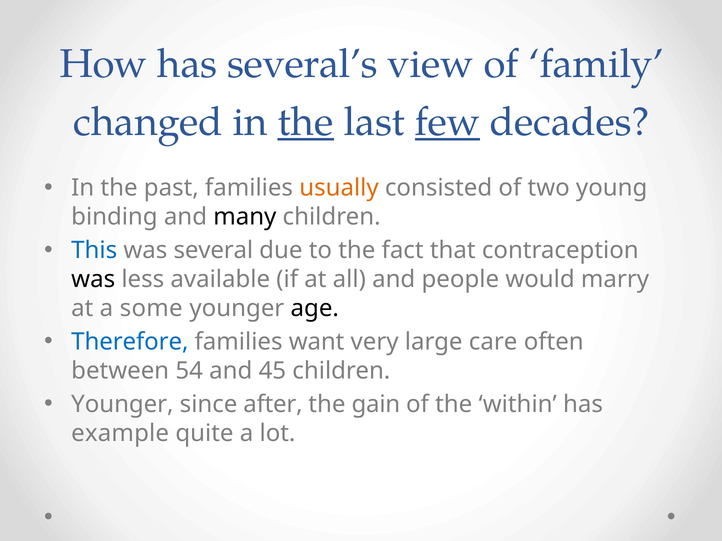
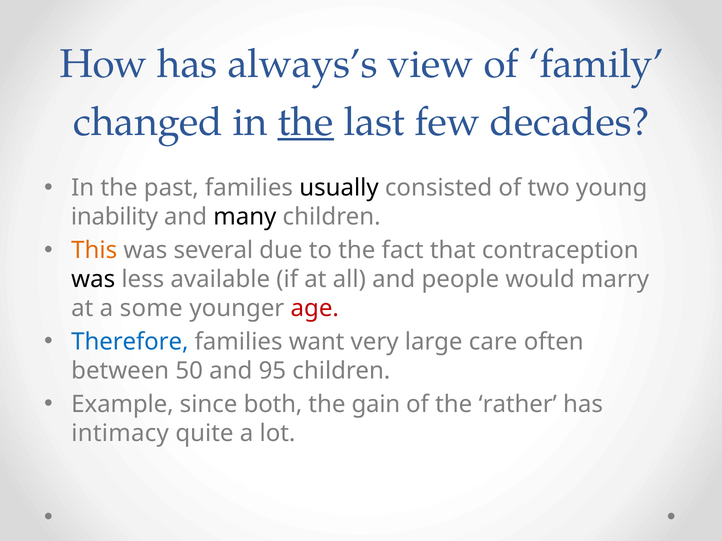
several’s: several’s -> always’s
few underline: present -> none
usually colour: orange -> black
binding: binding -> inability
This colour: blue -> orange
age colour: black -> red
54: 54 -> 50
45: 45 -> 95
Younger at (122, 405): Younger -> Example
after: after -> both
within: within -> rather
example: example -> intimacy
